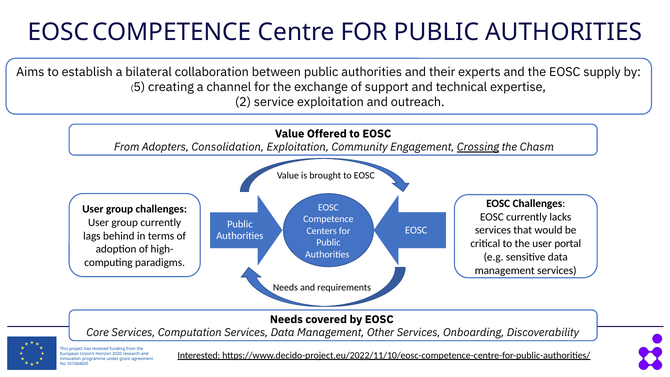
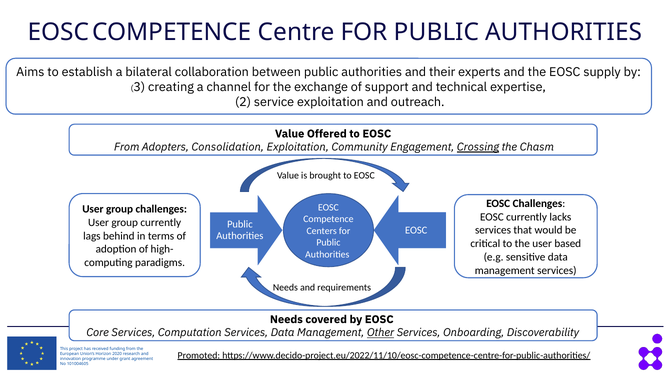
5: 5 -> 3
portal: portal -> based
Other underline: none -> present
Interested: Interested -> Promoted
